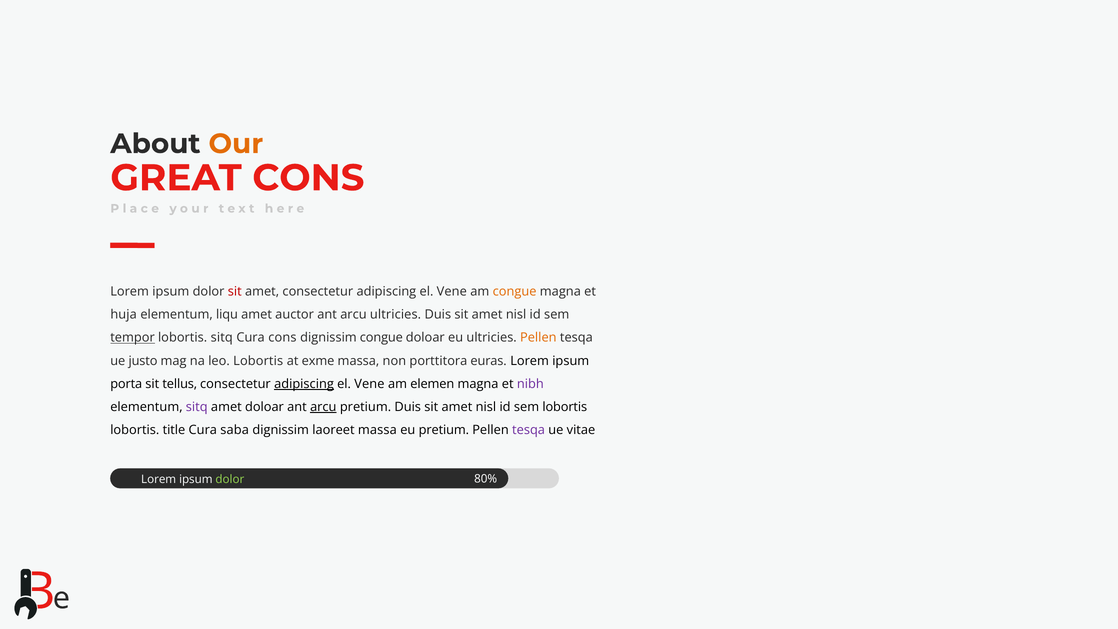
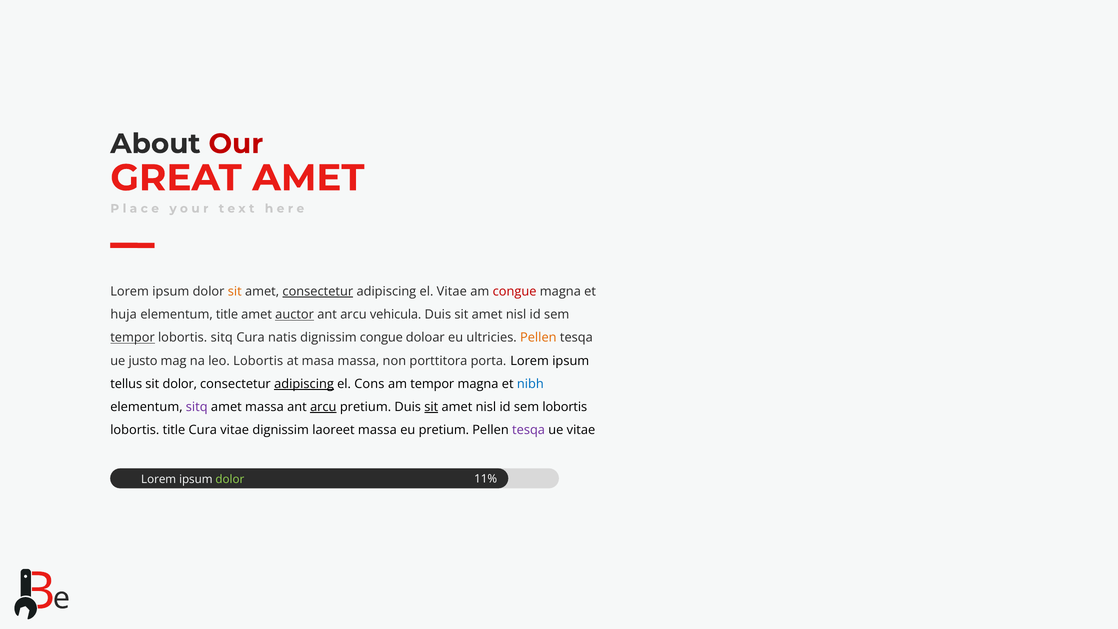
Our colour: orange -> red
GREAT CONS: CONS -> AMET
sit at (235, 291) colour: red -> orange
consectetur at (318, 291) underline: none -> present
Vene at (452, 291): Vene -> Vitae
congue at (515, 291) colour: orange -> red
elementum liqu: liqu -> title
auctor underline: none -> present
arcu ultricies: ultricies -> vehicula
Cura cons: cons -> natis
exme: exme -> masa
euras: euras -> porta
porta: porta -> tellus
sit tellus: tellus -> dolor
Vene at (369, 384): Vene -> Cons
am elemen: elemen -> tempor
nibh colour: purple -> blue
amet doloar: doloar -> massa
sit at (431, 407) underline: none -> present
Cura saba: saba -> vitae
80%: 80% -> 11%
